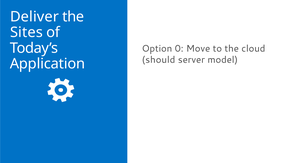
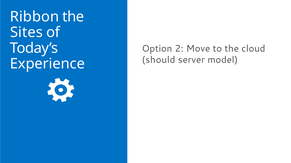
Deliver: Deliver -> Ribbon
0: 0 -> 2
Application: Application -> Experience
